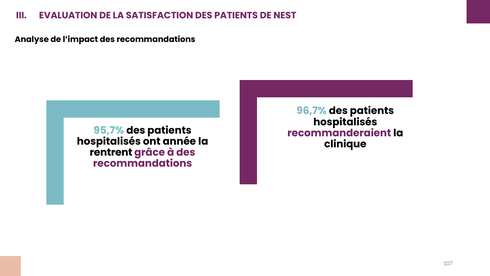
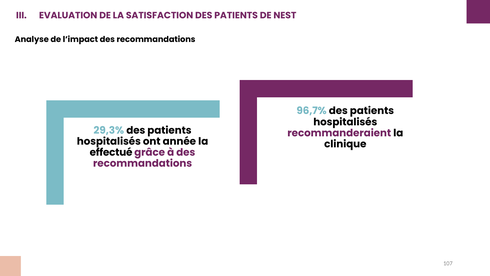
95,7%: 95,7% -> 29,3%
rentrent: rentrent -> effectué
